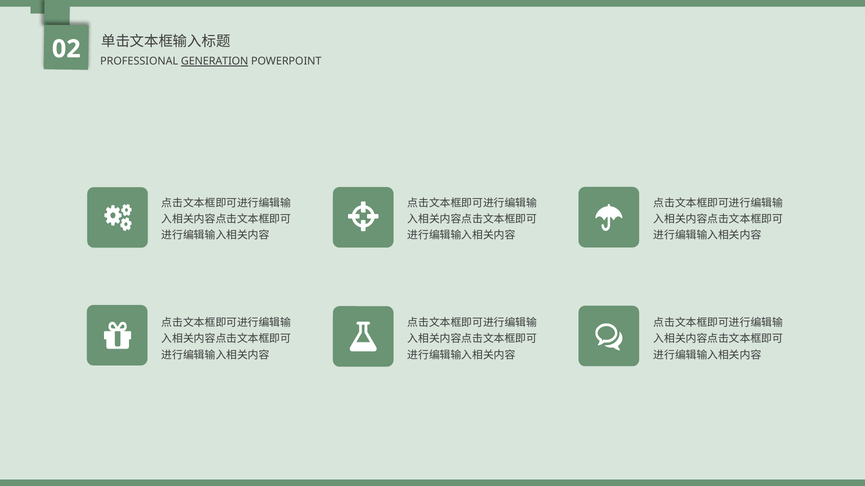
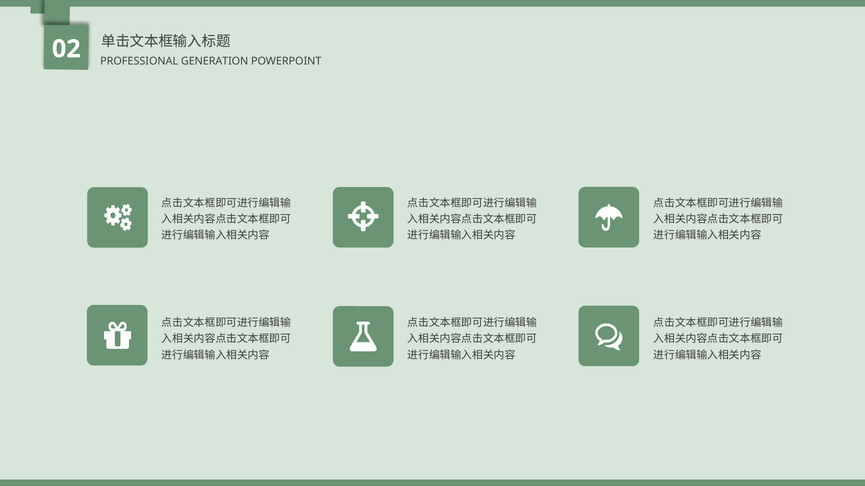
GENERATION underline: present -> none
